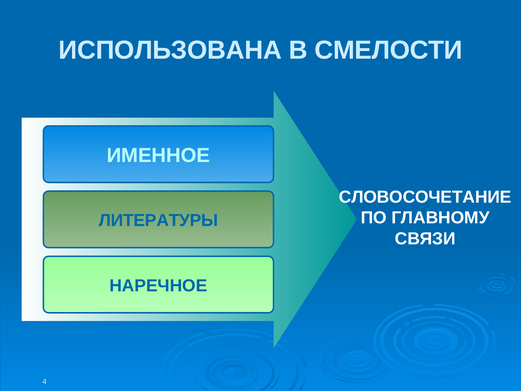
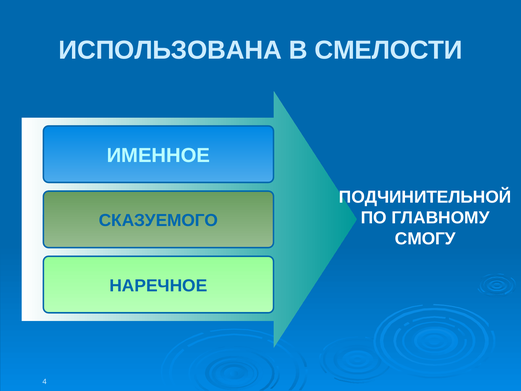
СЛОВОСОЧЕТАНИЕ: СЛОВОСОЧЕТАНИЕ -> ПОДЧИНИТЕЛЬНОЙ
ЛИТЕРАТУРЫ: ЛИТЕРАТУРЫ -> СКАЗУЕМОГО
СВЯЗИ: СВЯЗИ -> СМОГУ
